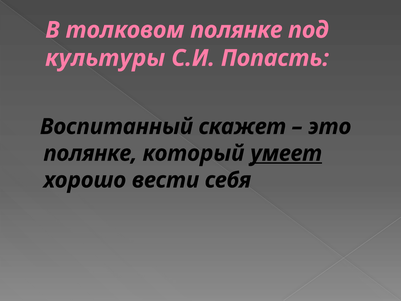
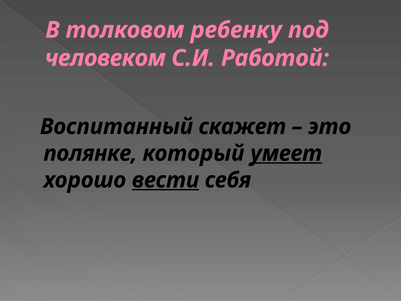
толковом полянке: полянке -> ребенку
культуры: культуры -> человеком
Попасть: Попасть -> Работой
вести underline: none -> present
